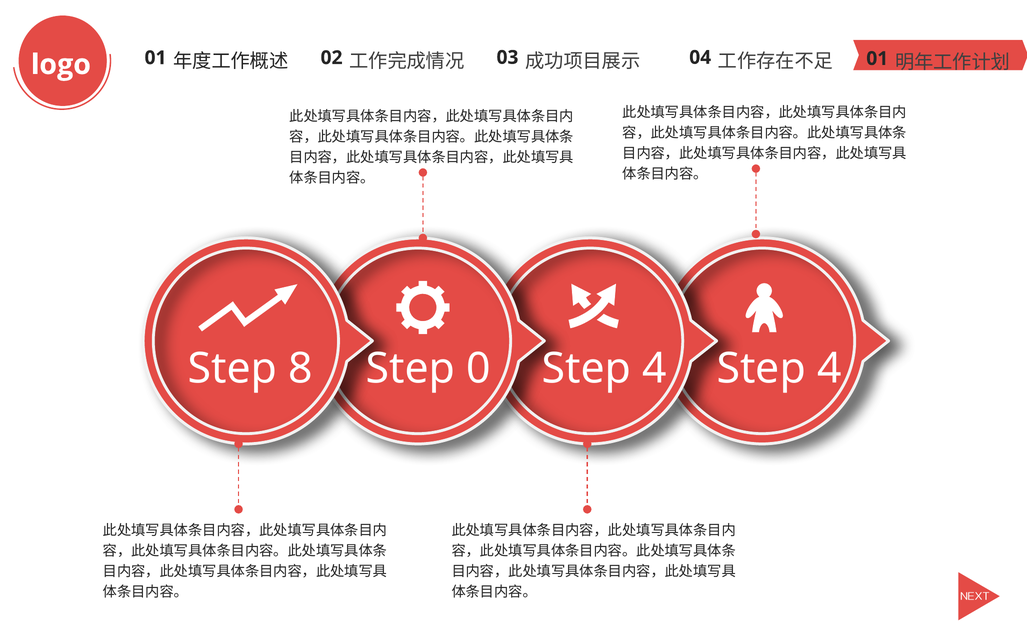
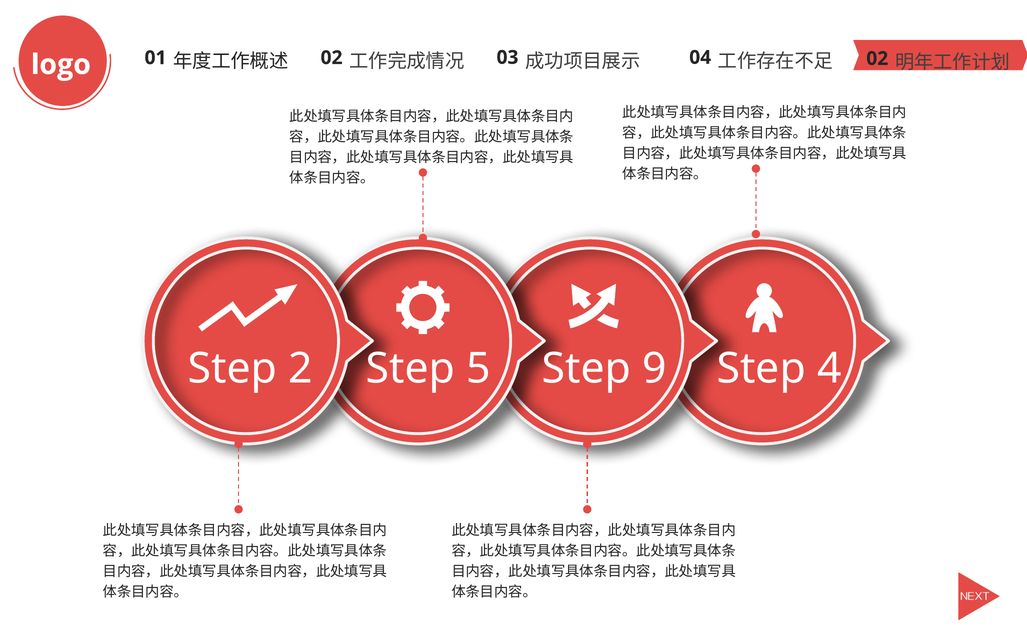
01 at (877, 59): 01 -> 02
8: 8 -> 2
0: 0 -> 5
4 at (655, 369): 4 -> 9
